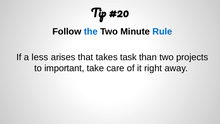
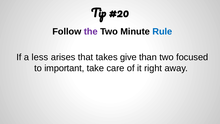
the colour: blue -> purple
task: task -> give
projects: projects -> focused
